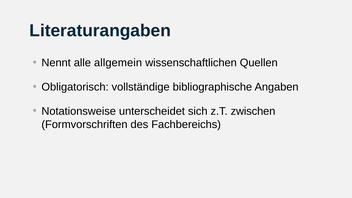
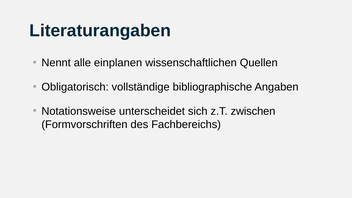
allgemein: allgemein -> einplanen
